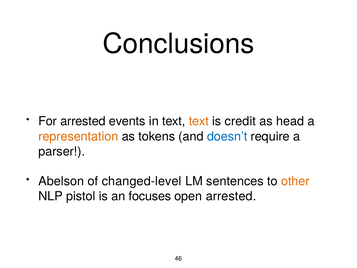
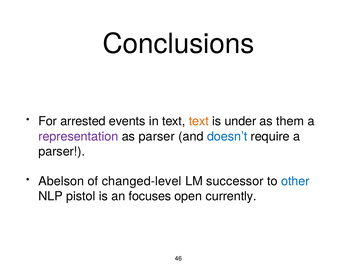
credit: credit -> under
head: head -> them
representation colour: orange -> purple
as tokens: tokens -> parser
sentences: sentences -> successor
other colour: orange -> blue
open arrested: arrested -> currently
